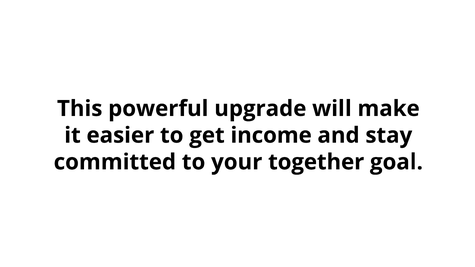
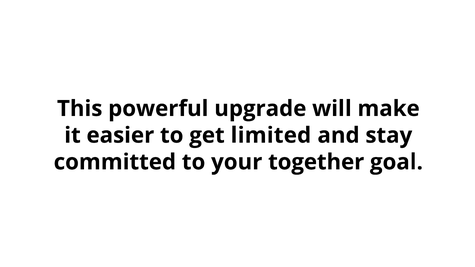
income: income -> limited
